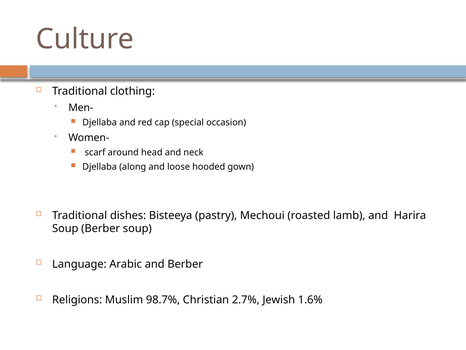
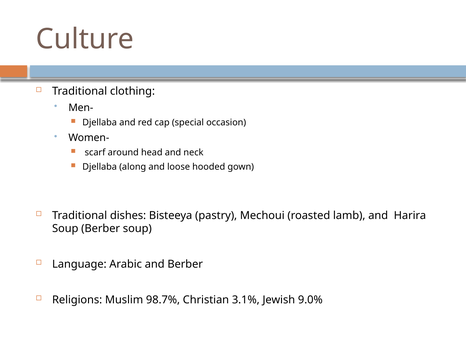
2.7%: 2.7% -> 3.1%
1.6%: 1.6% -> 9.0%
